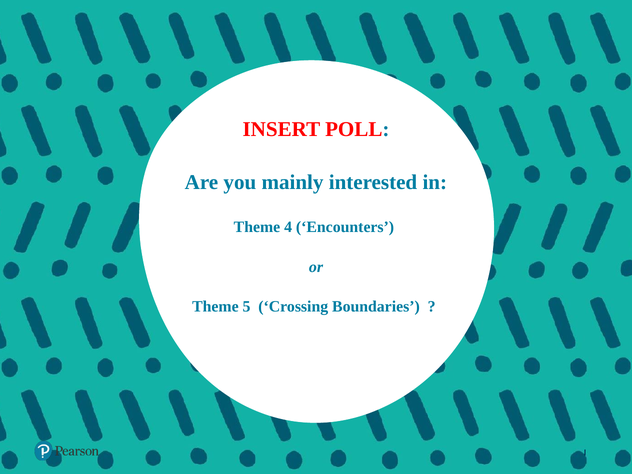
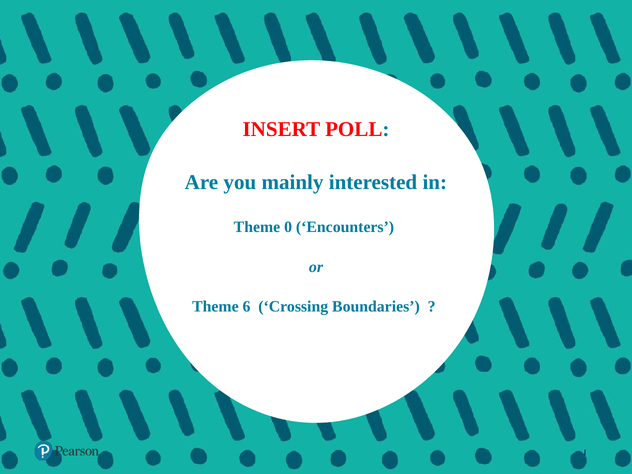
4: 4 -> 0
5: 5 -> 6
